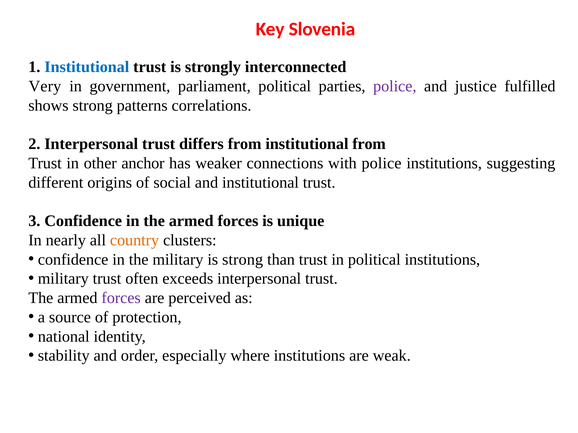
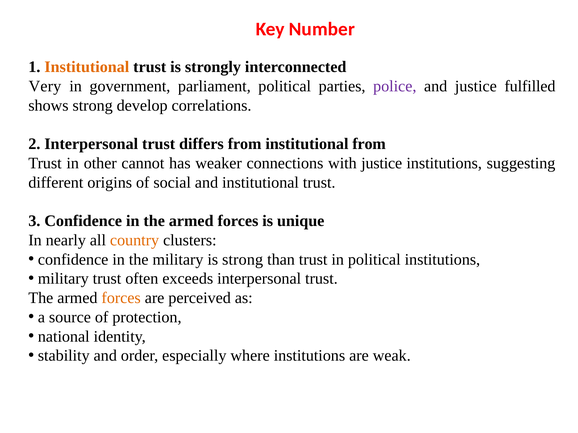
Slovenia: Slovenia -> Number
Institutional at (87, 67) colour: blue -> orange
patterns: patterns -> develop
anchor: anchor -> cannot
with police: police -> justice
forces at (121, 298) colour: purple -> orange
